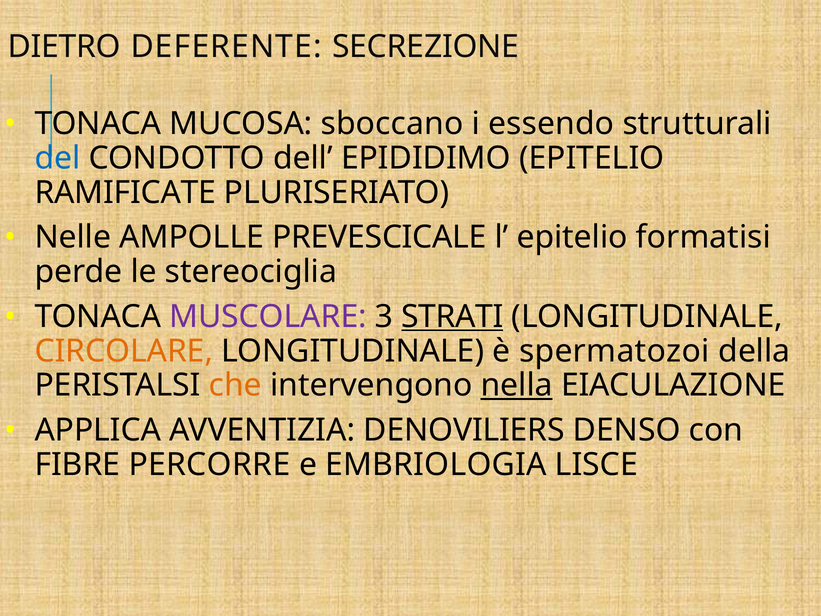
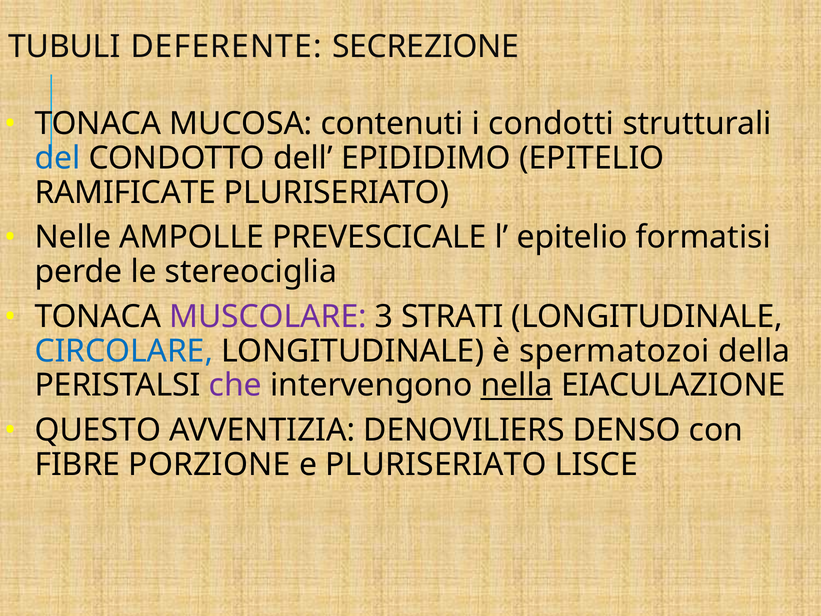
DIETRO: DIETRO -> TUBULI
sboccano: sboccano -> contenuti
essendo: essendo -> condotti
STRATI underline: present -> none
CIRCOLARE colour: orange -> blue
che colour: orange -> purple
APPLICA: APPLICA -> QUESTO
PERCORRE: PERCORRE -> PORZIONE
e EMBRIOLOGIA: EMBRIOLOGIA -> PLURISERIATO
